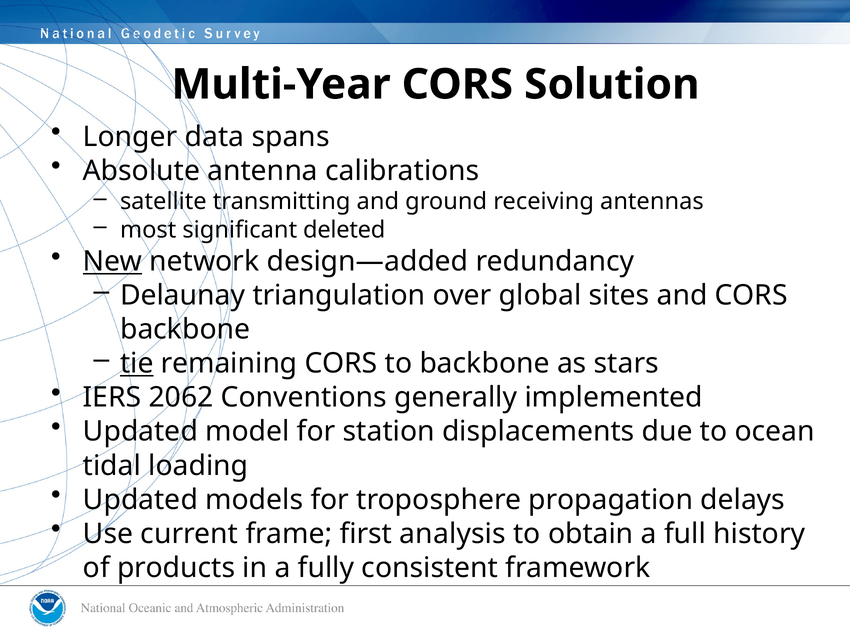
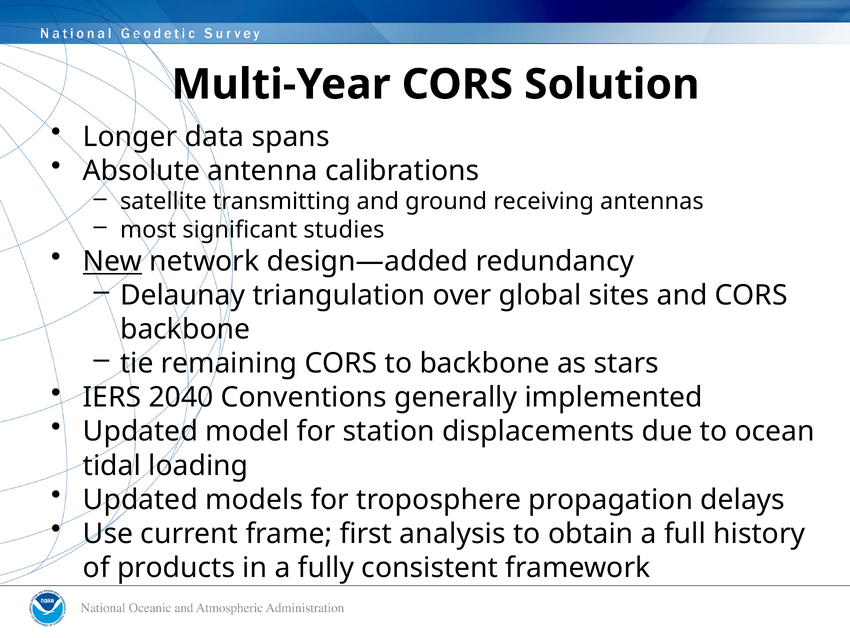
deleted: deleted -> studies
tie underline: present -> none
2062: 2062 -> 2040
